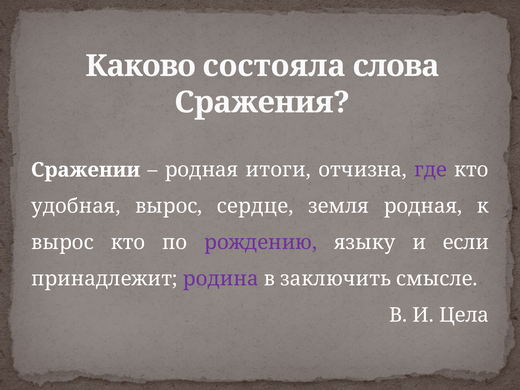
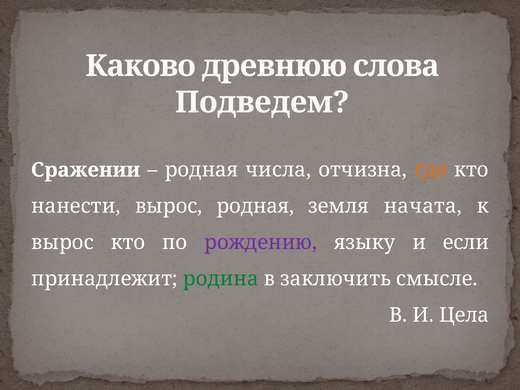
состояла: состояла -> древнюю
Сражения: Сражения -> Подведем
итоги: итоги -> числа
где colour: purple -> orange
удобная: удобная -> нанести
вырос сердце: сердце -> родная
земля родная: родная -> начата
родина colour: purple -> green
